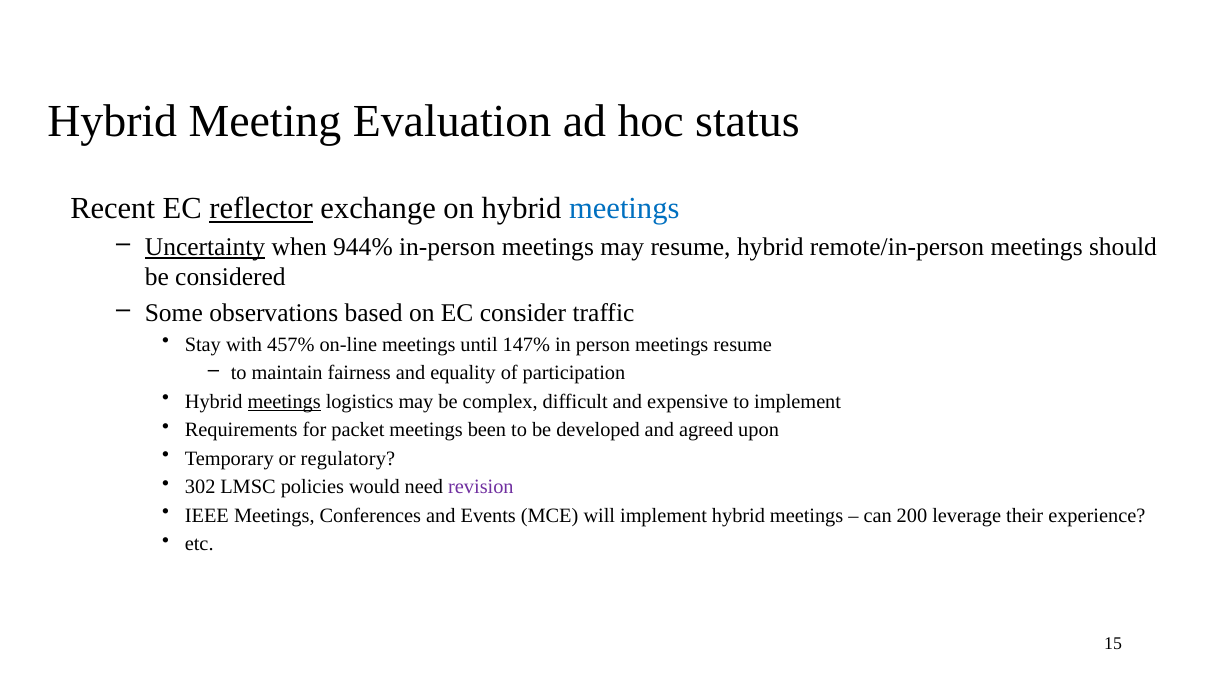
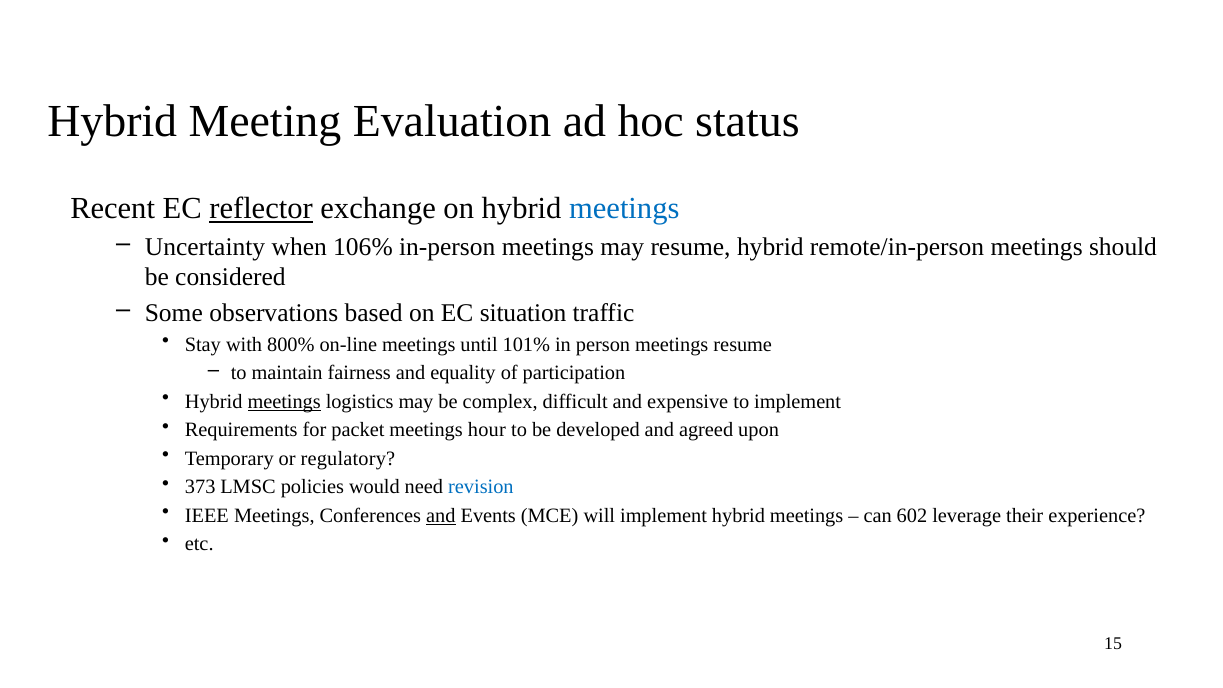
Uncertainty underline: present -> none
944%: 944% -> 106%
consider: consider -> situation
457%: 457% -> 800%
147%: 147% -> 101%
been: been -> hour
302: 302 -> 373
revision colour: purple -> blue
and at (441, 516) underline: none -> present
200: 200 -> 602
